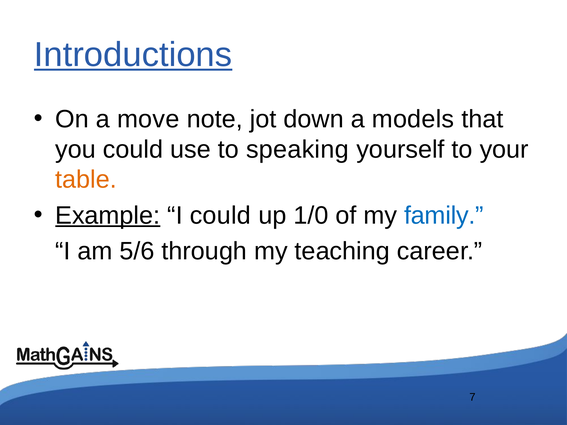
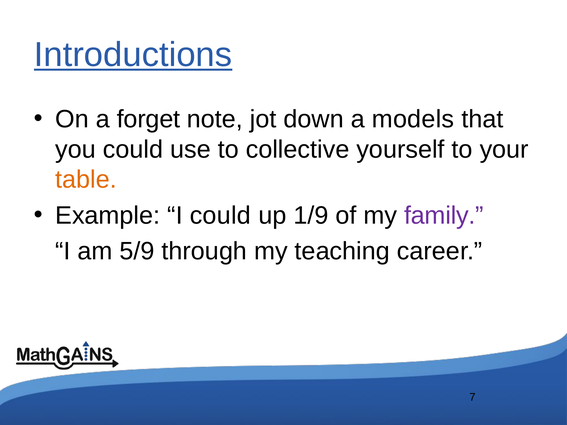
move: move -> forget
speaking: speaking -> collective
Example underline: present -> none
1/0: 1/0 -> 1/9
family colour: blue -> purple
5/6: 5/6 -> 5/9
